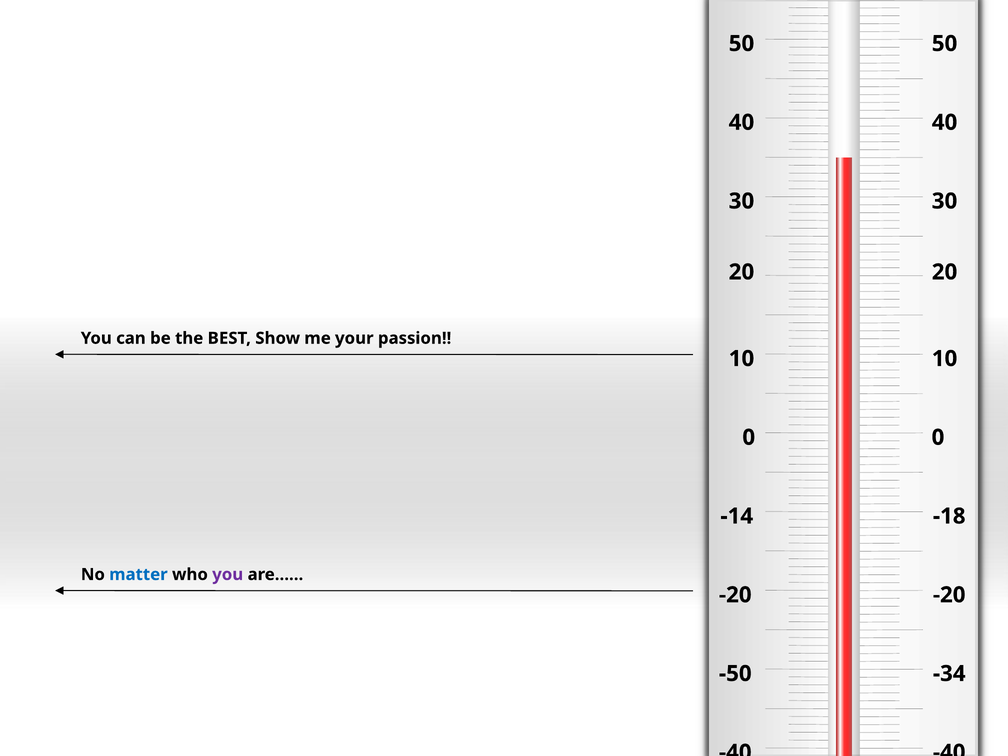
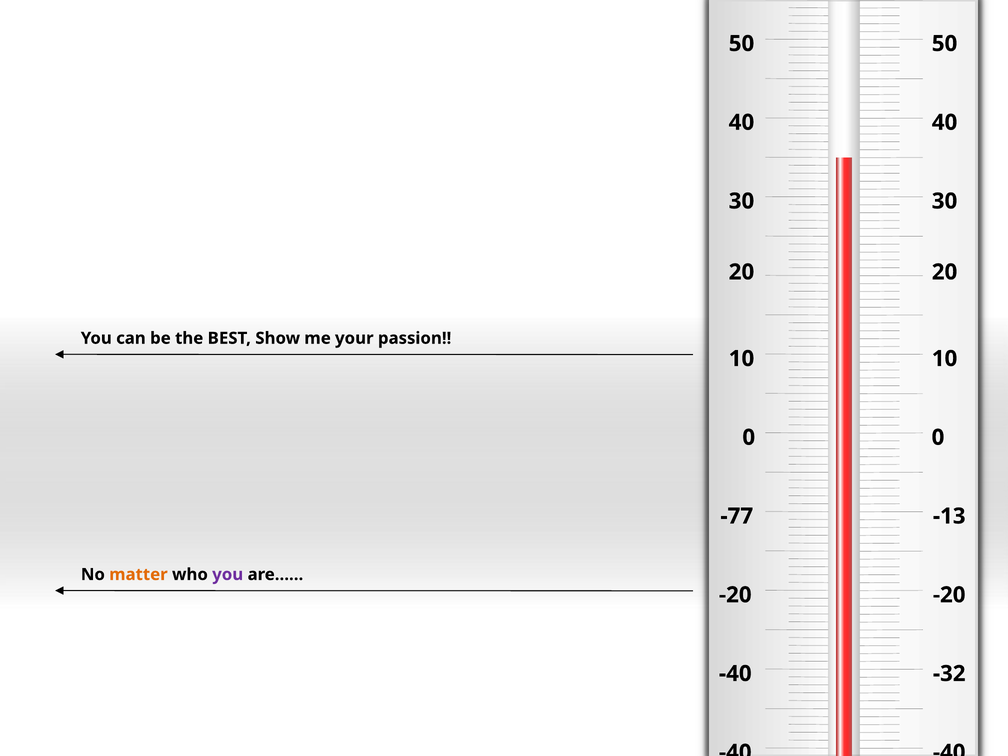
-14: -14 -> -77
-18: -18 -> -13
matter colour: blue -> orange
-50 at (735, 674): -50 -> -40
-34: -34 -> -32
